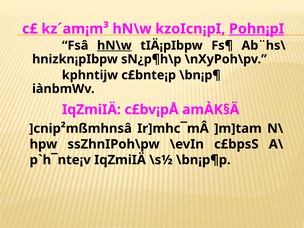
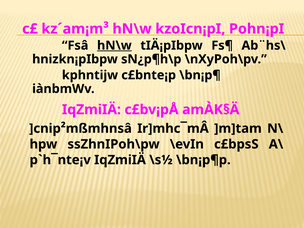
Pohn¡pI underline: present -> none
